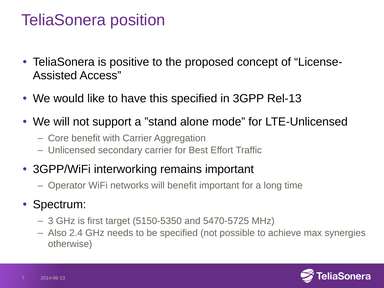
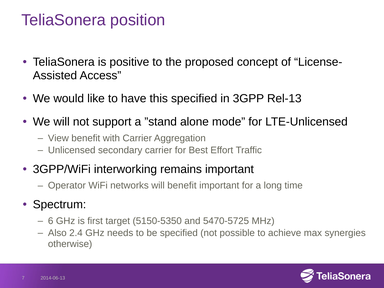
Core: Core -> View
3: 3 -> 6
